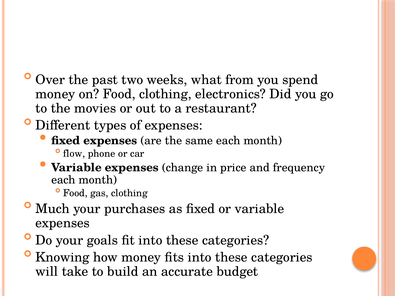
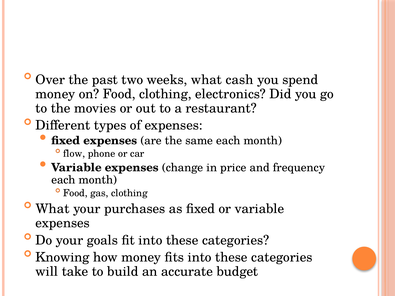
from: from -> cash
Much at (53, 209): Much -> What
